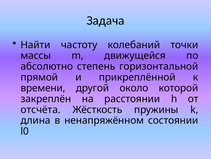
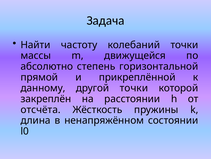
времени: времени -> данному
другой около: около -> точки
